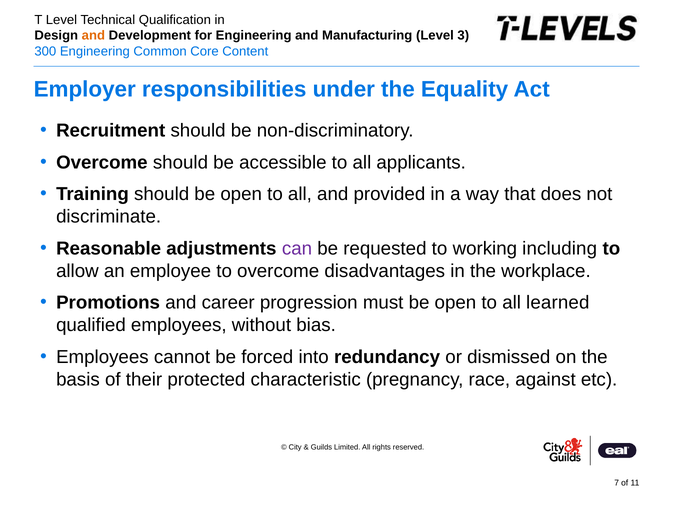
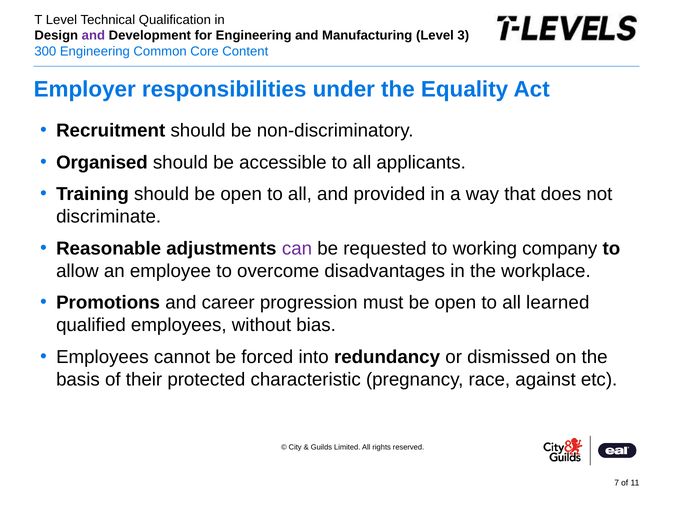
and at (93, 36) colour: orange -> purple
Overcome at (102, 162): Overcome -> Organised
including: including -> company
